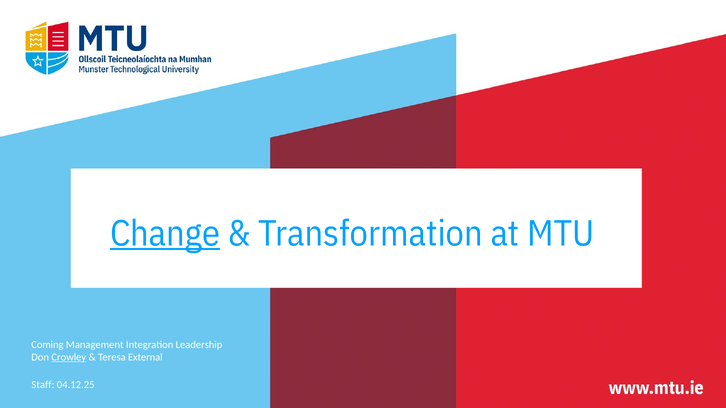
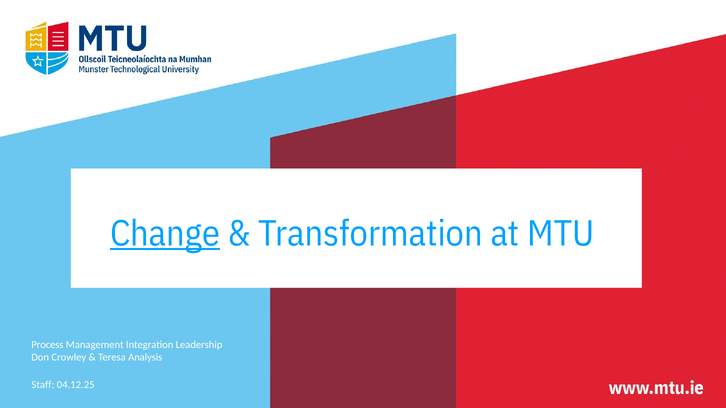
Coming: Coming -> Process
Crowley underline: present -> none
External: External -> Analysis
